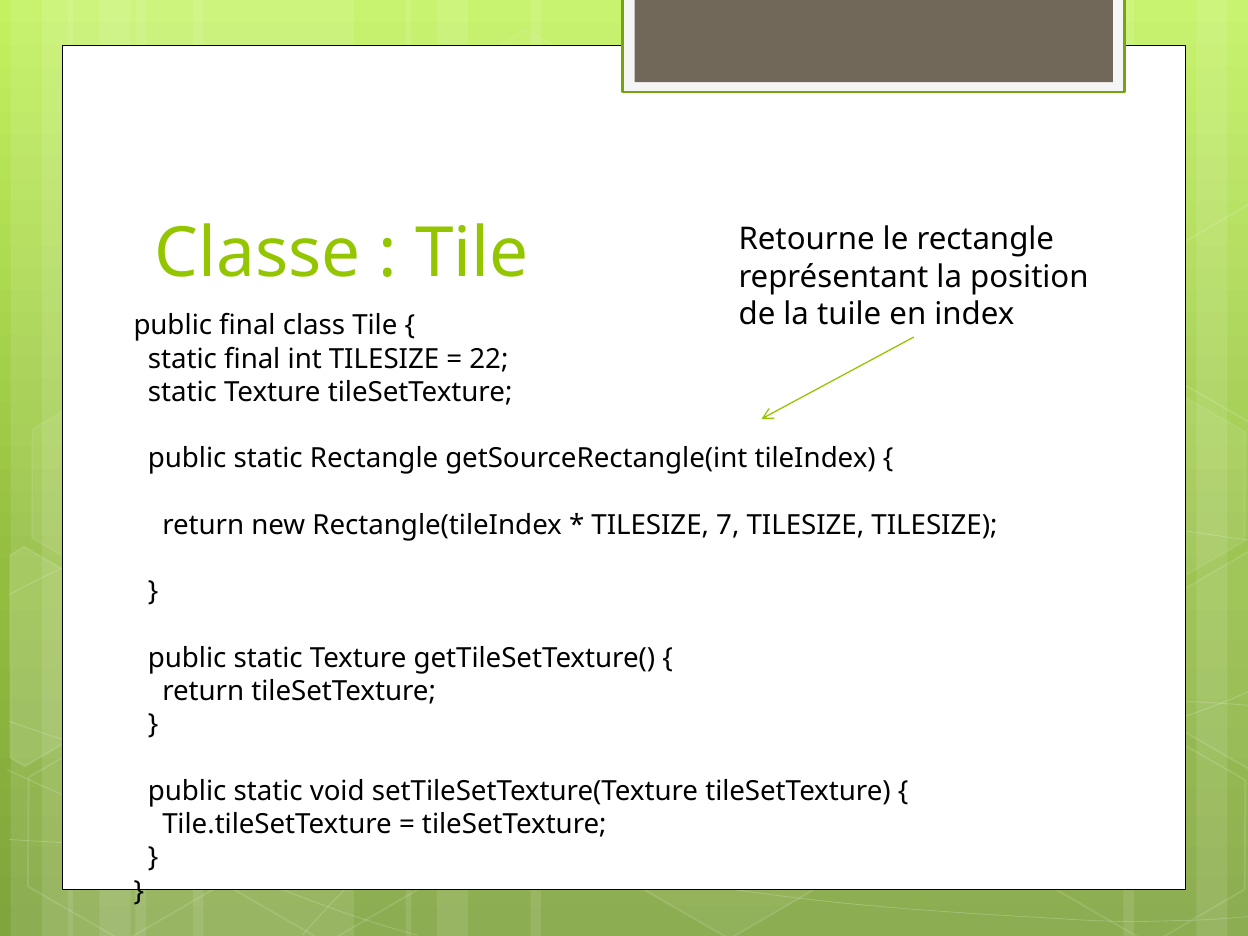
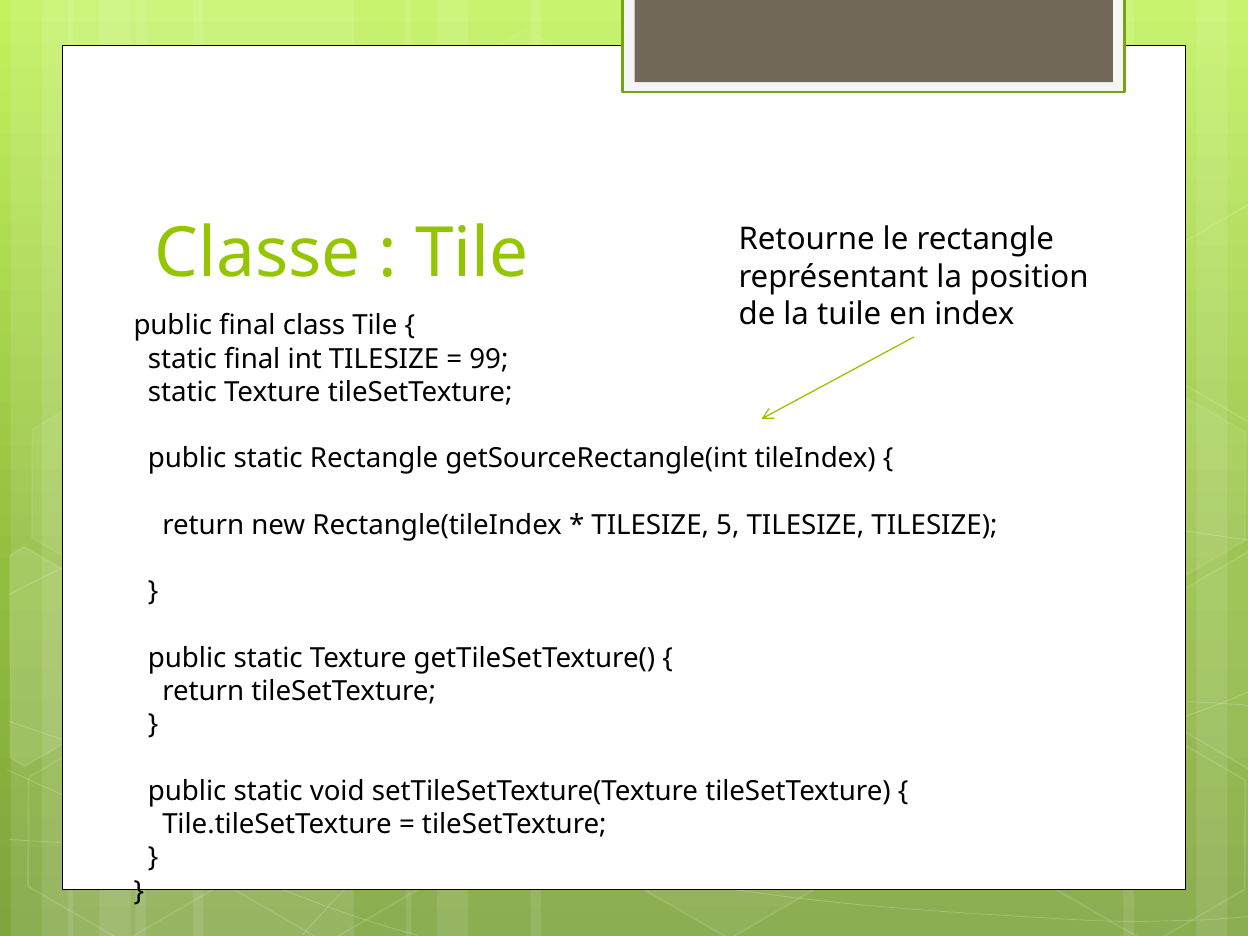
22: 22 -> 99
7: 7 -> 5
